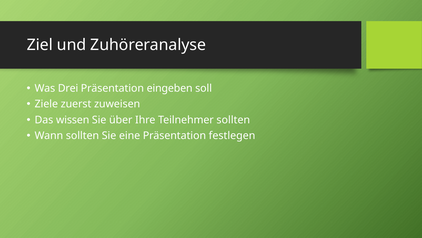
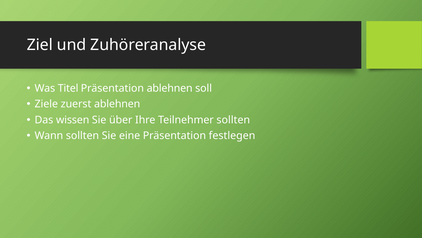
Drei: Drei -> Titel
Präsentation eingeben: eingeben -> ablehnen
zuerst zuweisen: zuweisen -> ablehnen
